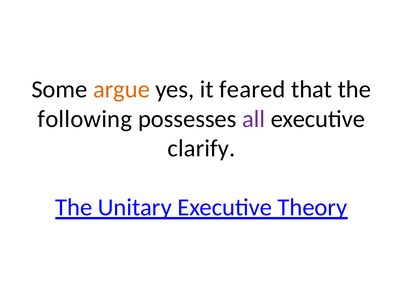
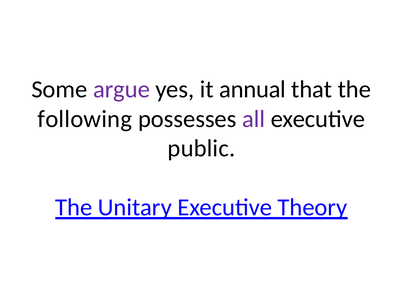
argue colour: orange -> purple
feared: feared -> annual
clarify: clarify -> public
